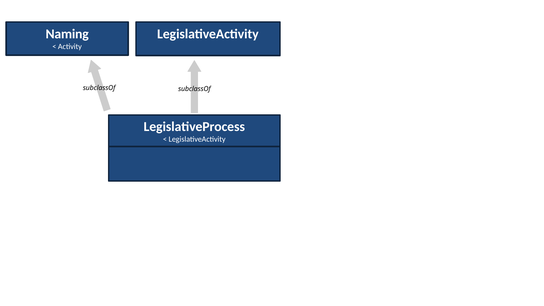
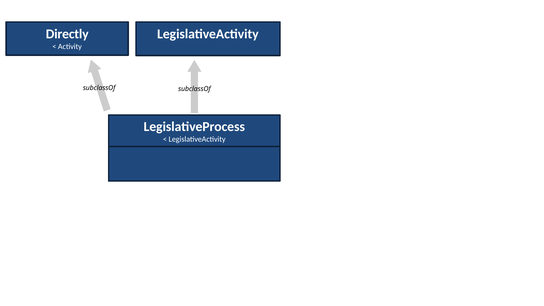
Naming: Naming -> Directly
